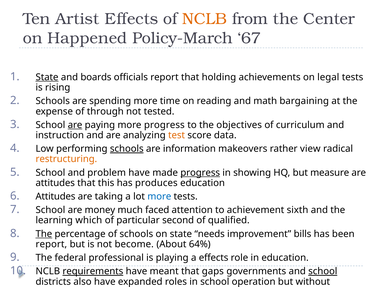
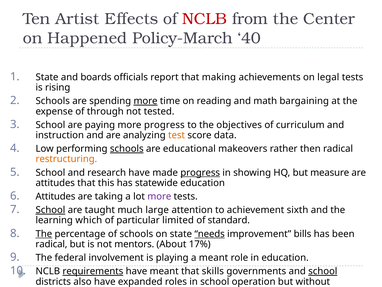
NCLB at (205, 19) colour: orange -> red
67: 67 -> 40
State at (47, 77) underline: present -> none
holding: holding -> making
more at (146, 101) underline: none -> present
are at (75, 125) underline: present -> none
information: information -> educational
view: view -> then
problem: problem -> research
produces: produces -> statewide
more at (159, 196) colour: blue -> purple
School at (50, 210) underline: none -> present
money: money -> taught
faced: faced -> large
second: second -> limited
qualified: qualified -> standard
needs underline: none -> present
report at (51, 244): report -> radical
become: become -> mentors
64%: 64% -> 17%
professional: professional -> involvement
a effects: effects -> meant
gaps: gaps -> skills
